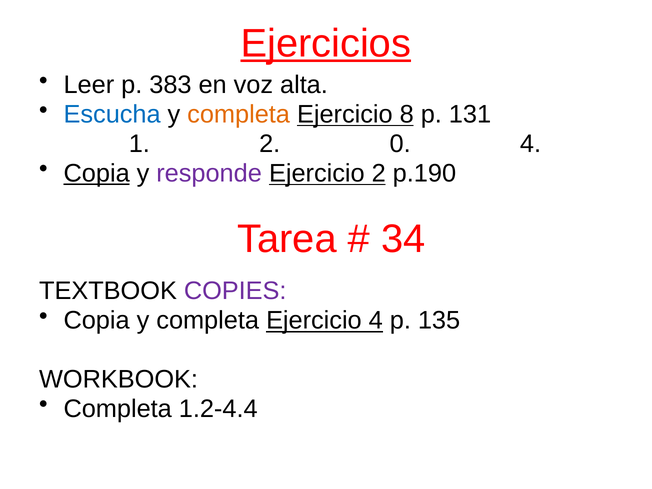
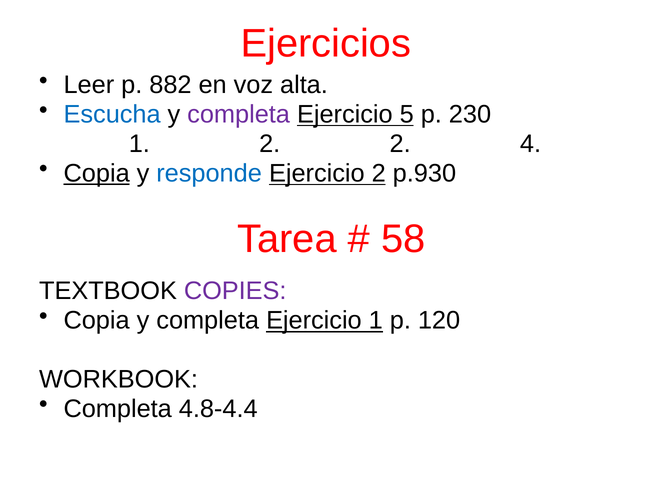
Ejercicios underline: present -> none
383: 383 -> 882
completa at (239, 114) colour: orange -> purple
8: 8 -> 5
131: 131 -> 230
2 0: 0 -> 2
responde colour: purple -> blue
p.190: p.190 -> p.930
34: 34 -> 58
Ejercicio 4: 4 -> 1
135: 135 -> 120
1.2-4.4: 1.2-4.4 -> 4.8-4.4
